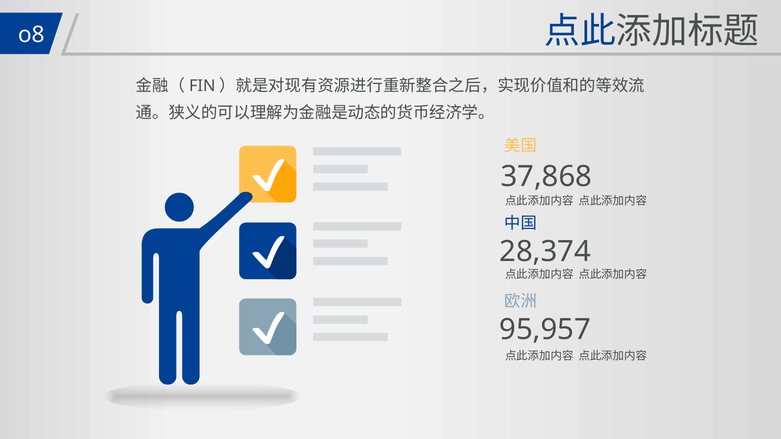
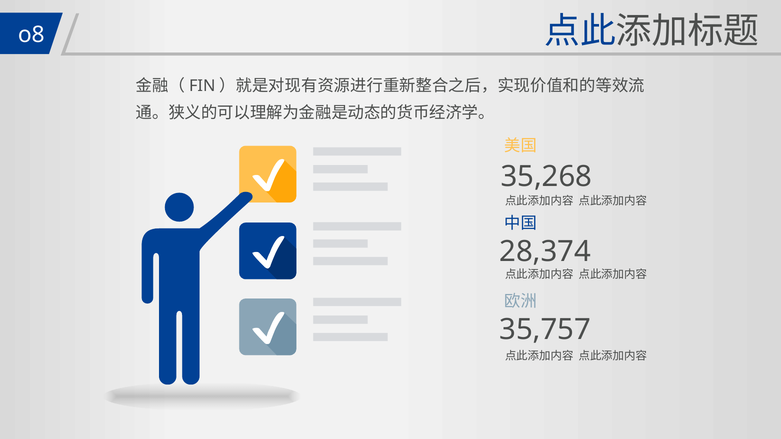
37,868: 37,868 -> 35,268
95,957: 95,957 -> 35,757
